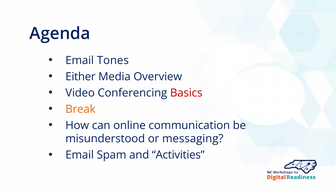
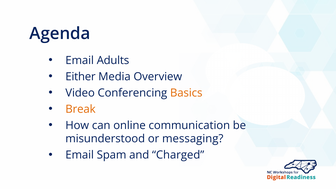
Tones: Tones -> Adults
Basics colour: red -> orange
Activities: Activities -> Charged
